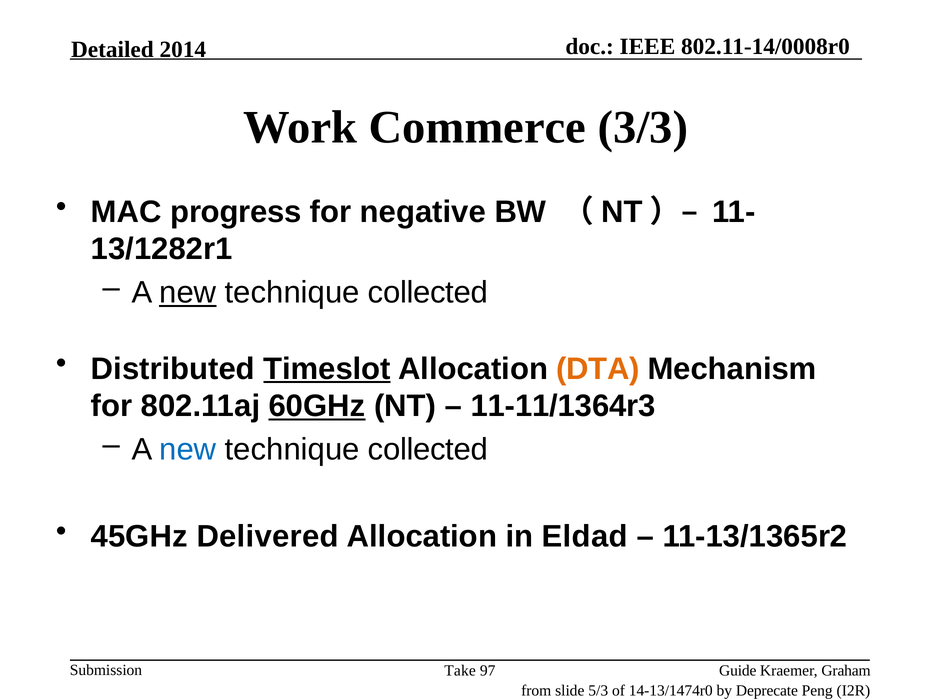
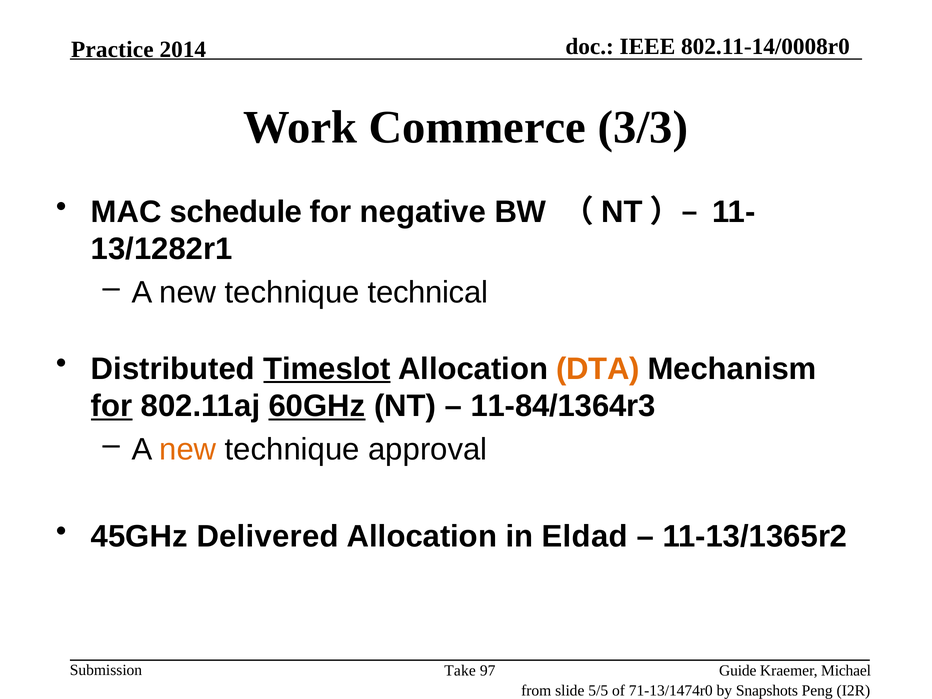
Detailed: Detailed -> Practice
progress: progress -> schedule
new at (188, 293) underline: present -> none
collected at (428, 293): collected -> technical
for at (112, 406) underline: none -> present
11-11/1364r3: 11-11/1364r3 -> 11-84/1364r3
new at (188, 450) colour: blue -> orange
collected at (428, 450): collected -> approval
Graham: Graham -> Michael
5/3: 5/3 -> 5/5
14-13/1474r0: 14-13/1474r0 -> 71-13/1474r0
Deprecate: Deprecate -> Snapshots
